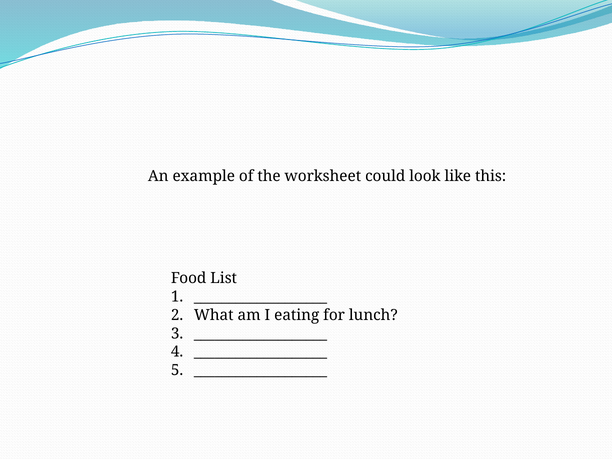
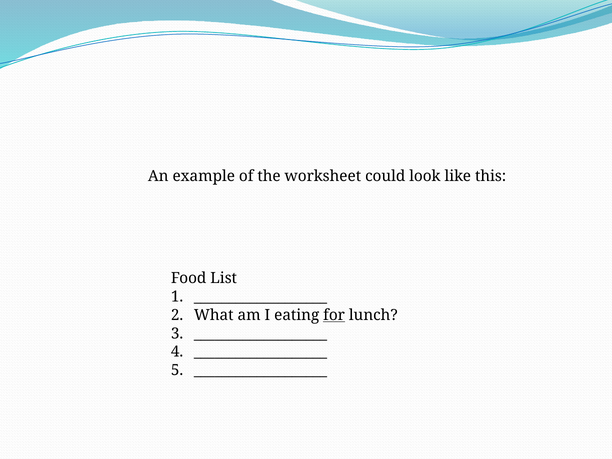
for underline: none -> present
